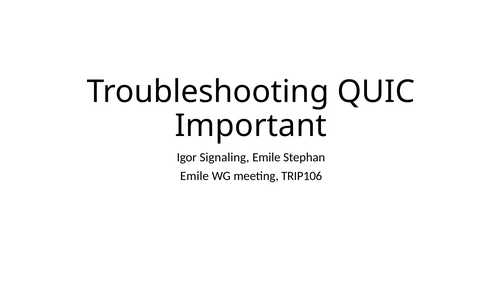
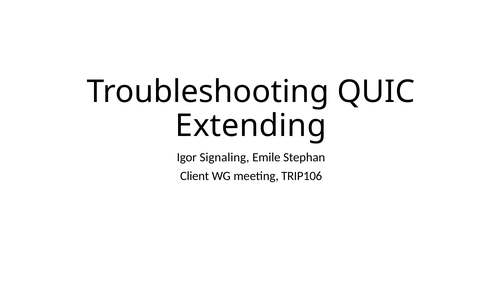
Important: Important -> Extending
Emile at (194, 176): Emile -> Client
